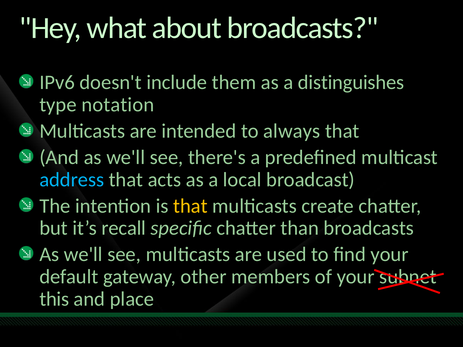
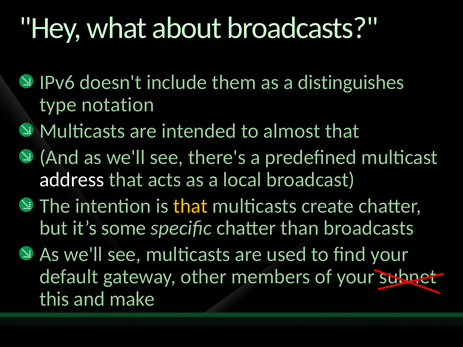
always: always -> almost
address colour: light blue -> white
recall: recall -> some
place: place -> make
